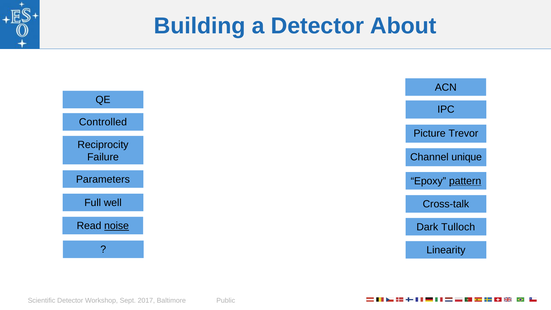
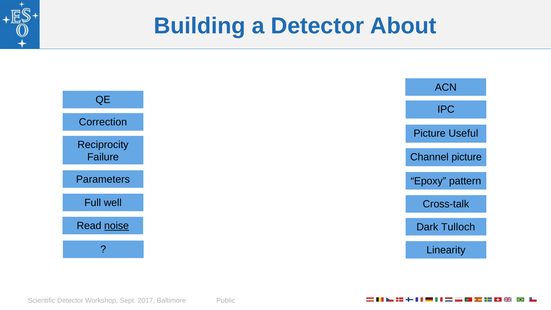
Controlled: Controlled -> Correction
Trevor: Trevor -> Useful
Channel unique: unique -> picture
pattern underline: present -> none
